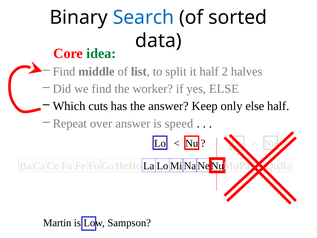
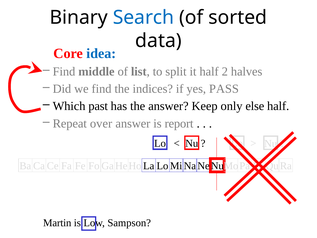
idea colour: green -> blue
worker: worker -> indices
yes ELSE: ELSE -> PASS
cuts: cuts -> past
speed: speed -> report
